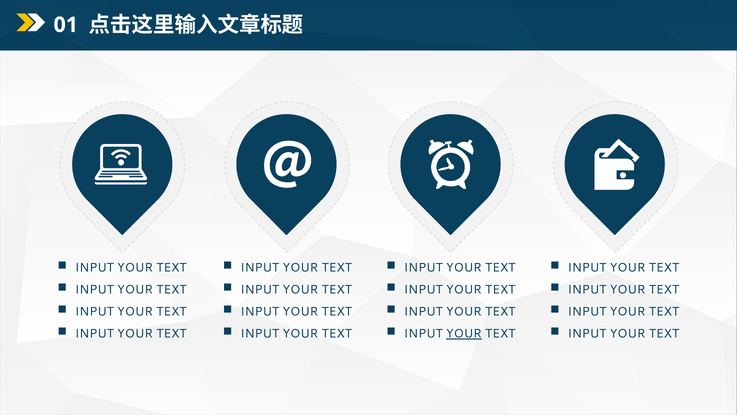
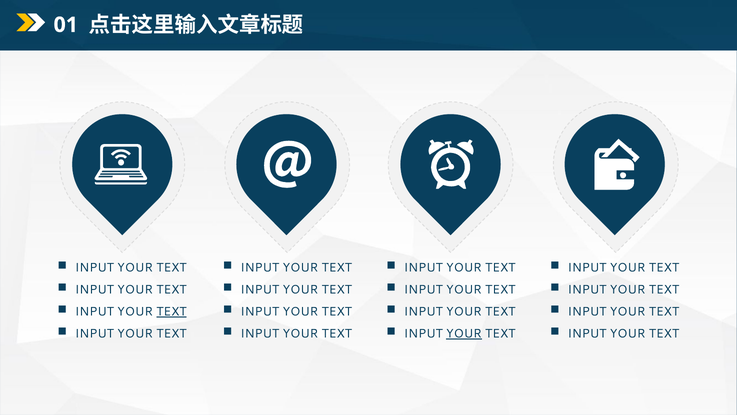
TEXT at (171, 311) underline: none -> present
